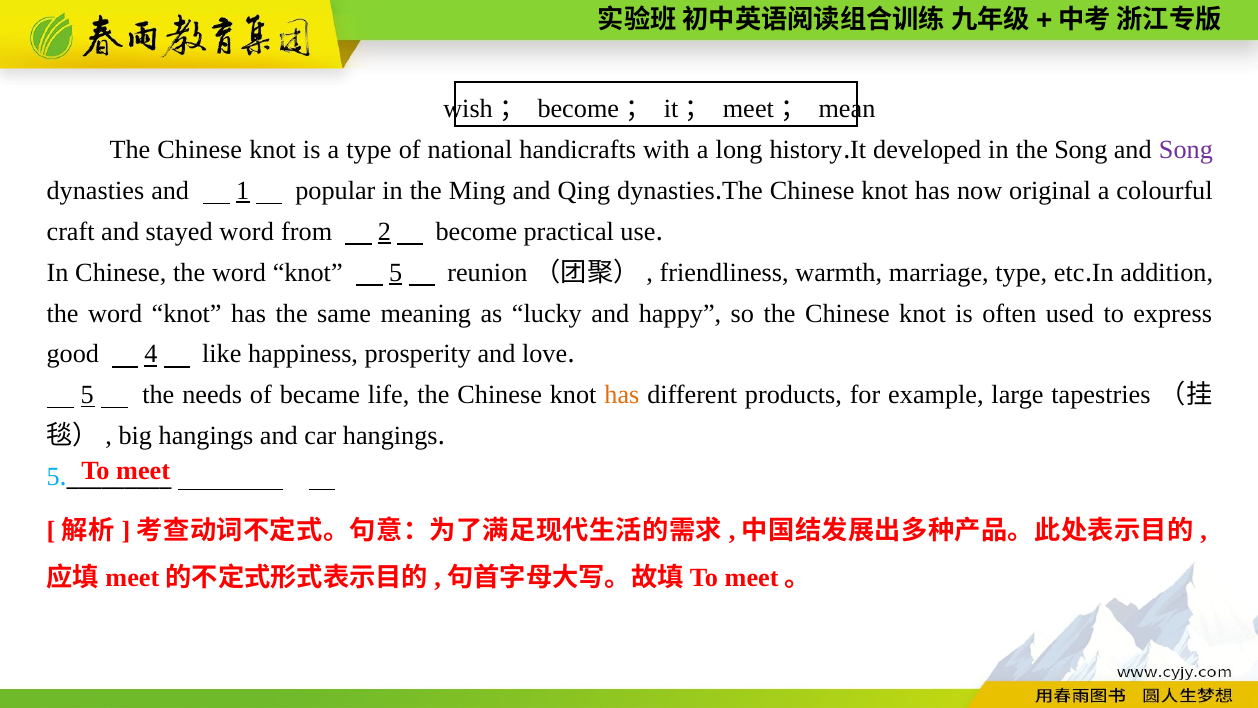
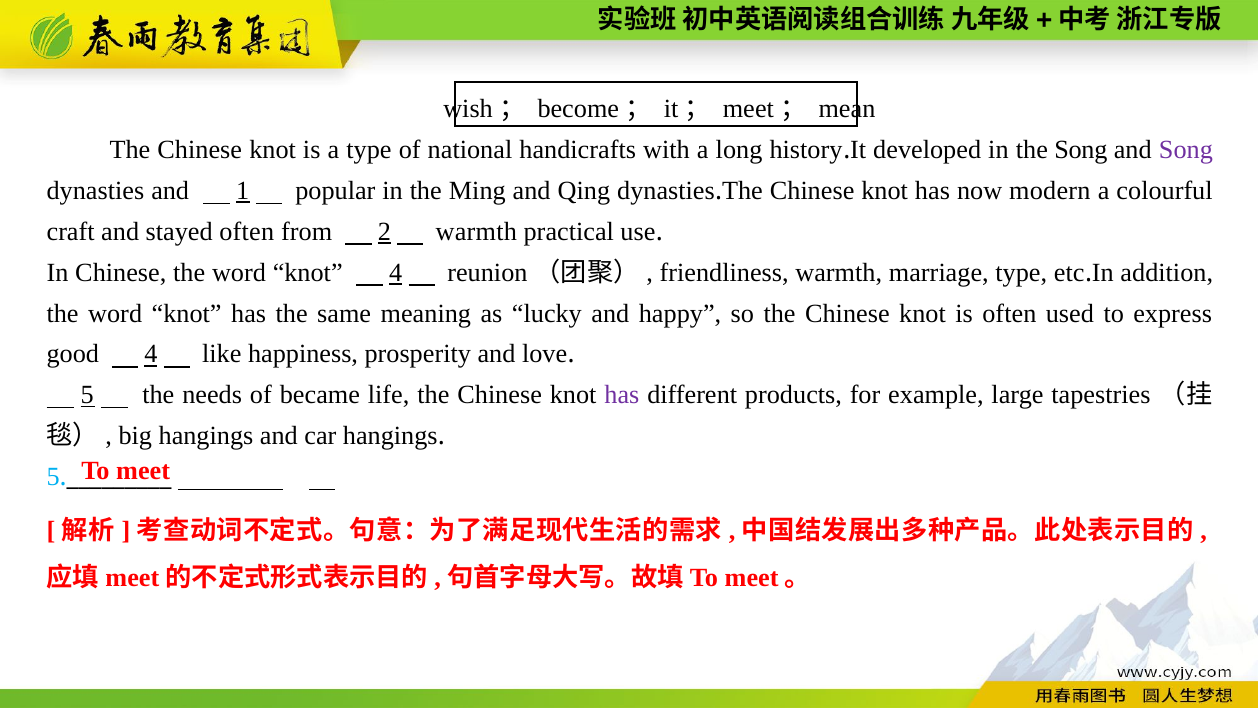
original: original -> modern
stayed word: word -> often
2 become: become -> warmth
knot 5: 5 -> 4
has at (622, 395) colour: orange -> purple
